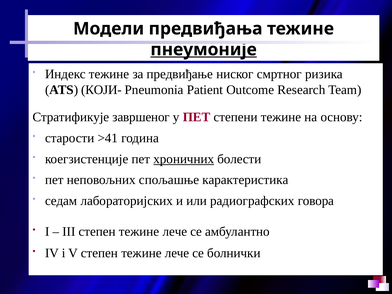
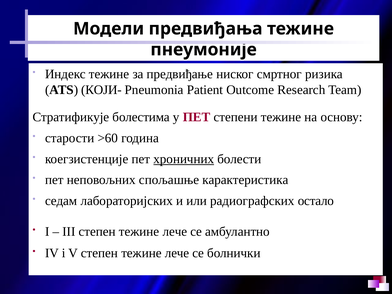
пнеумоније underline: present -> none
завршеног: завршеног -> болестима
>41: >41 -> >60
говора: говора -> остало
